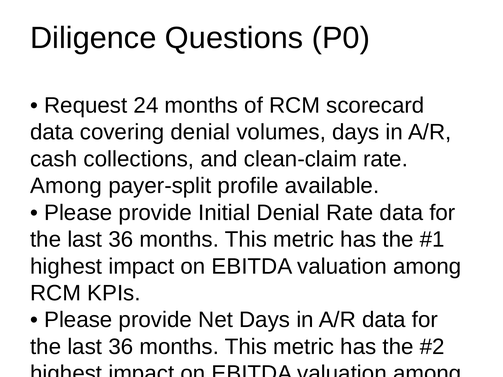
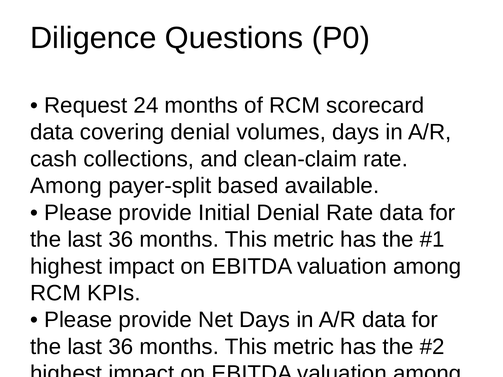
profile: profile -> based
